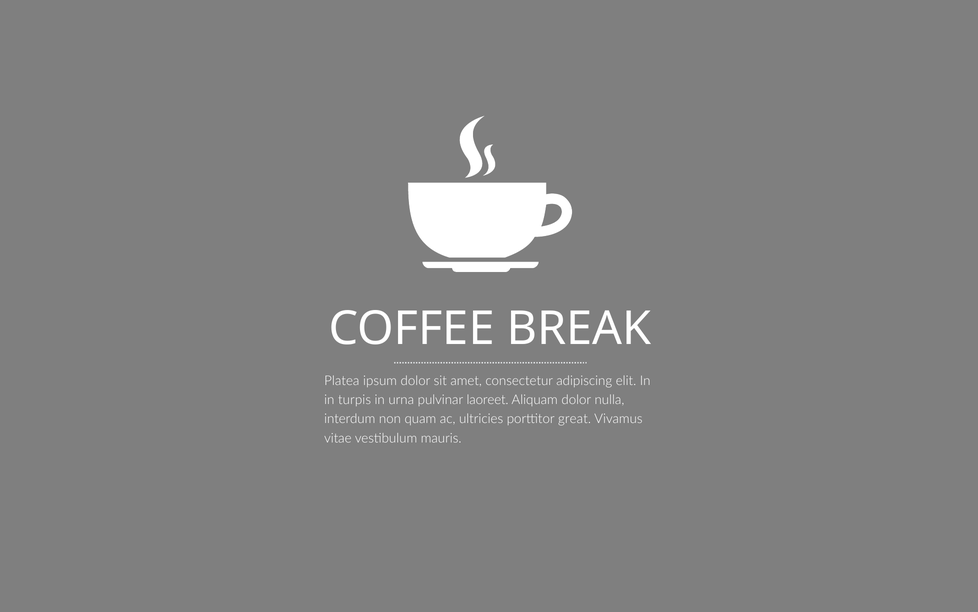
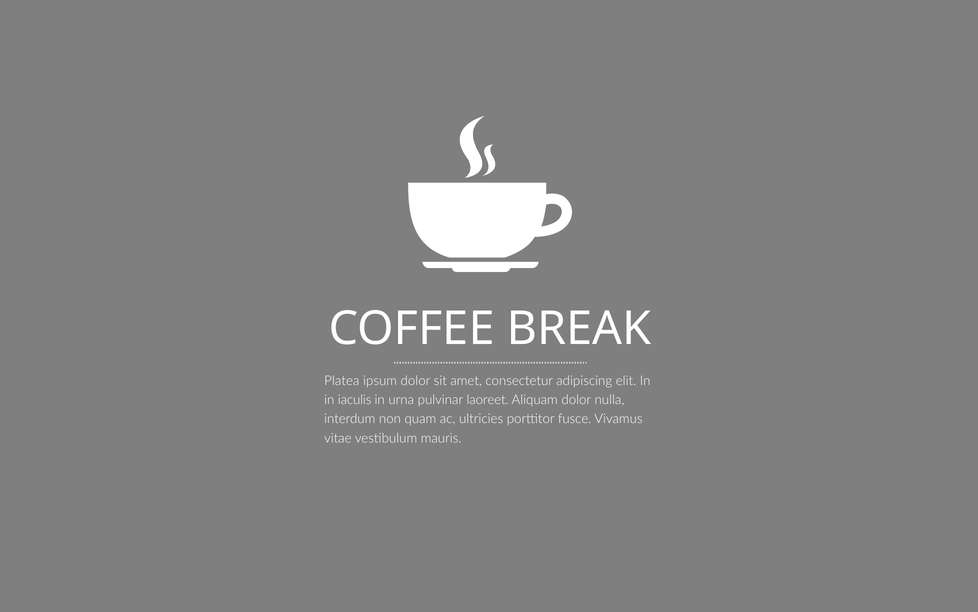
turpis: turpis -> iaculis
great: great -> fusce
